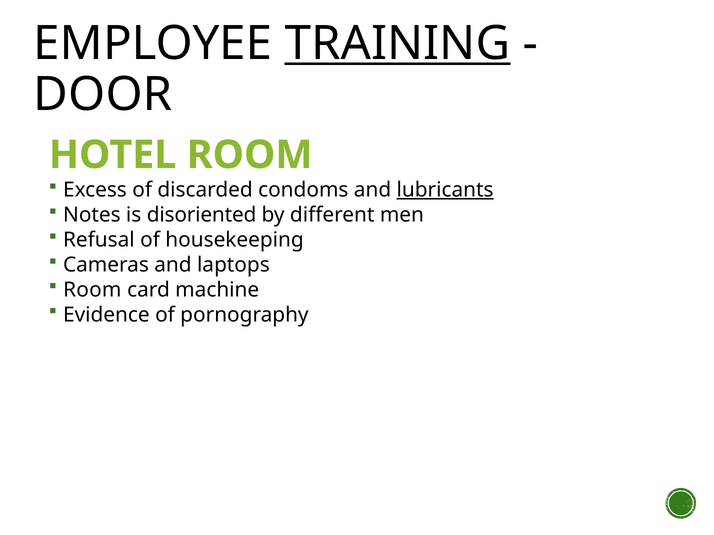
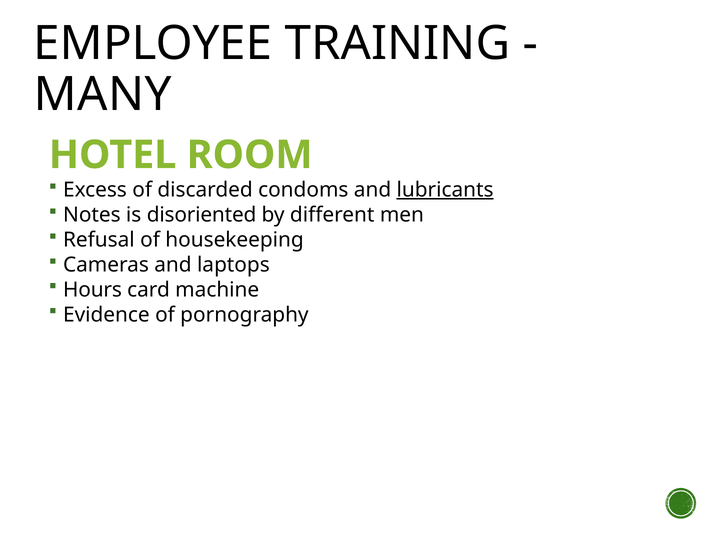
TRAINING underline: present -> none
DOOR: DOOR -> MANY
Room at (92, 290): Room -> Hours
